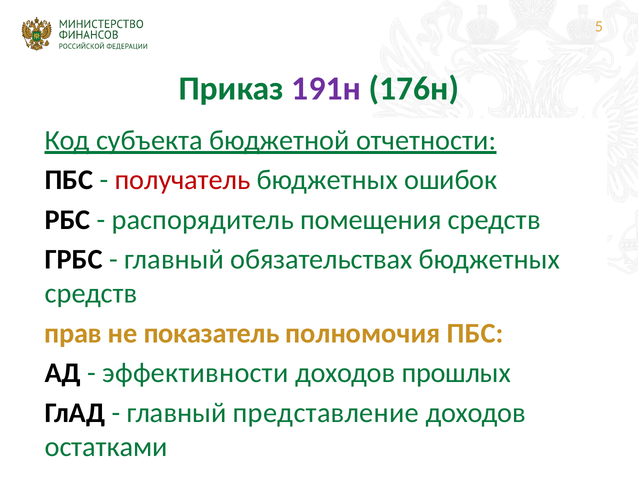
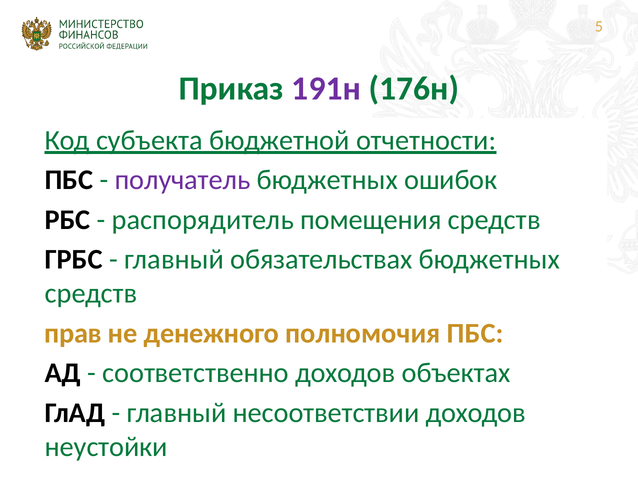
получатель colour: red -> purple
показатель: показатель -> денежного
эффективности: эффективности -> соответственно
прошлых: прошлых -> объектах
представление: представление -> несоответствии
остатками: остатками -> неустойки
